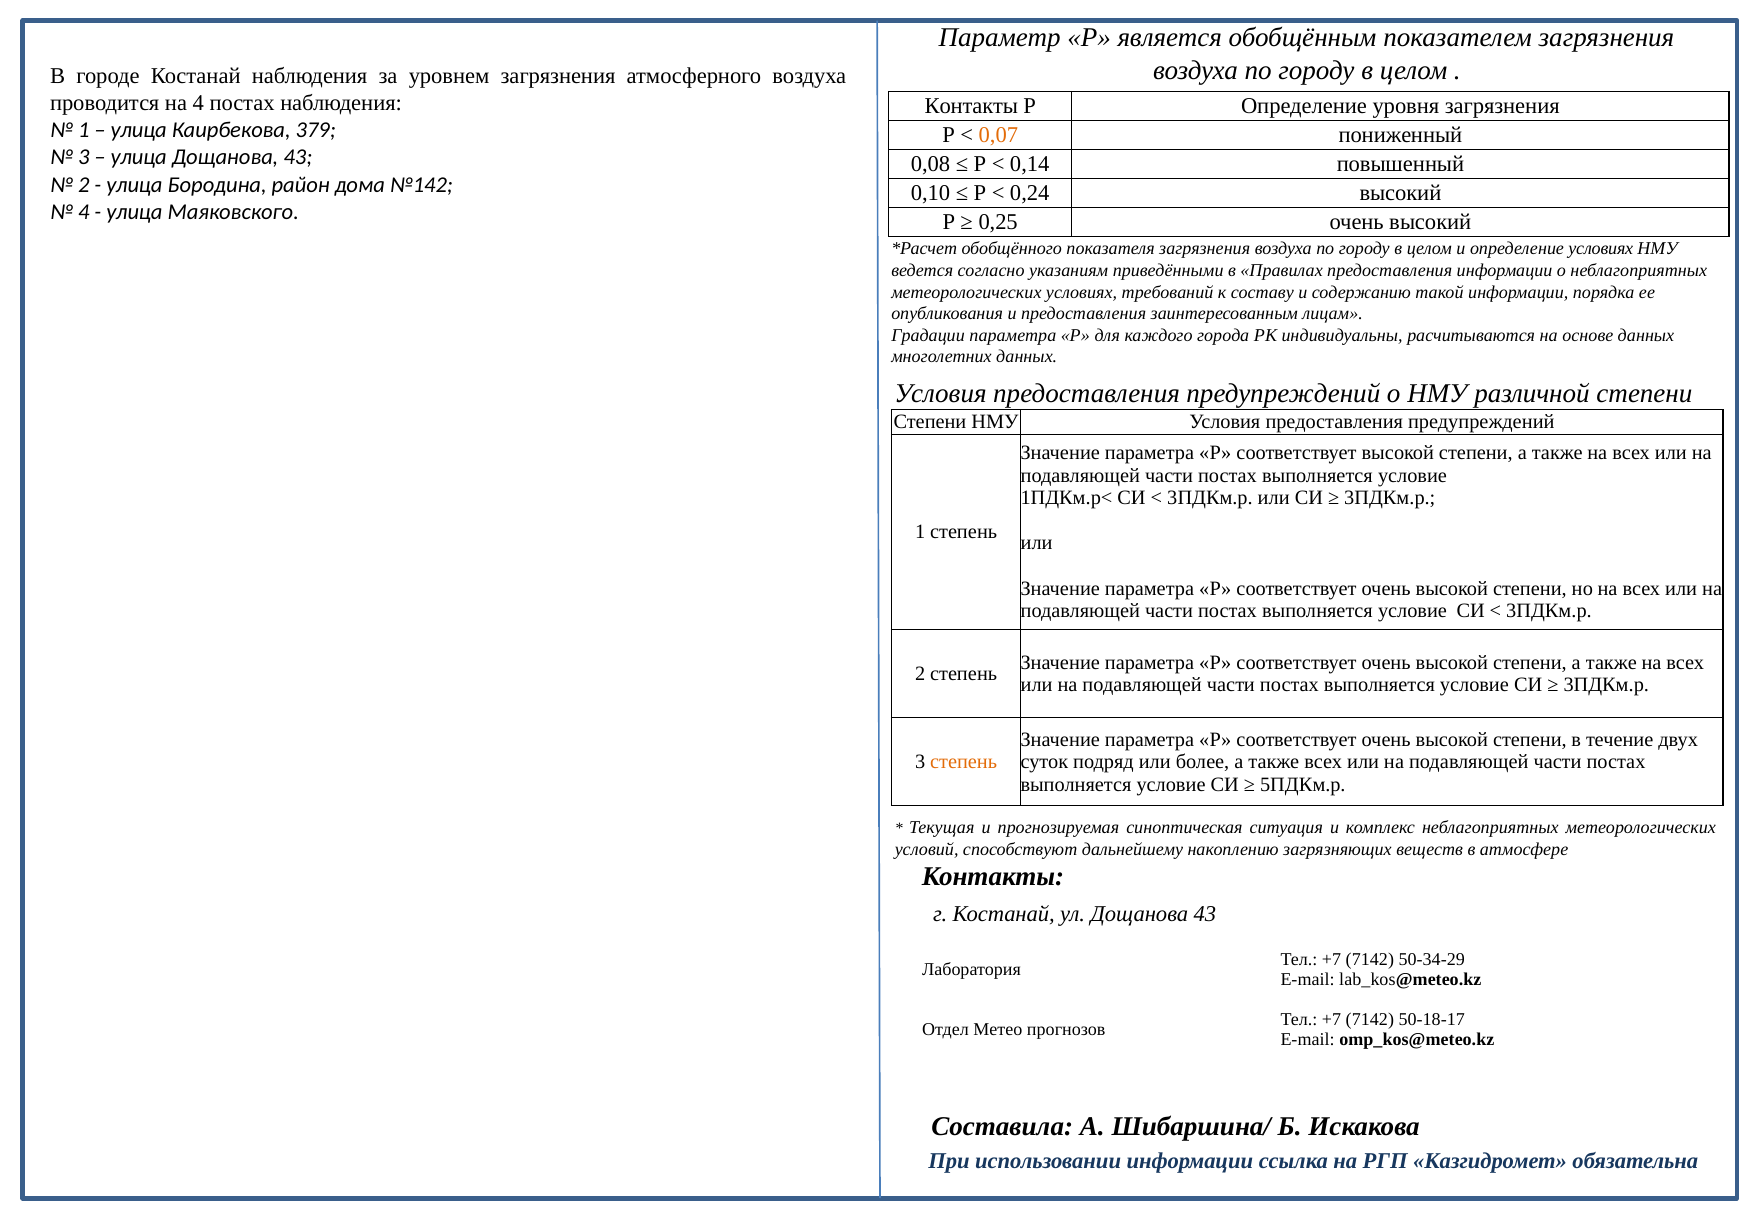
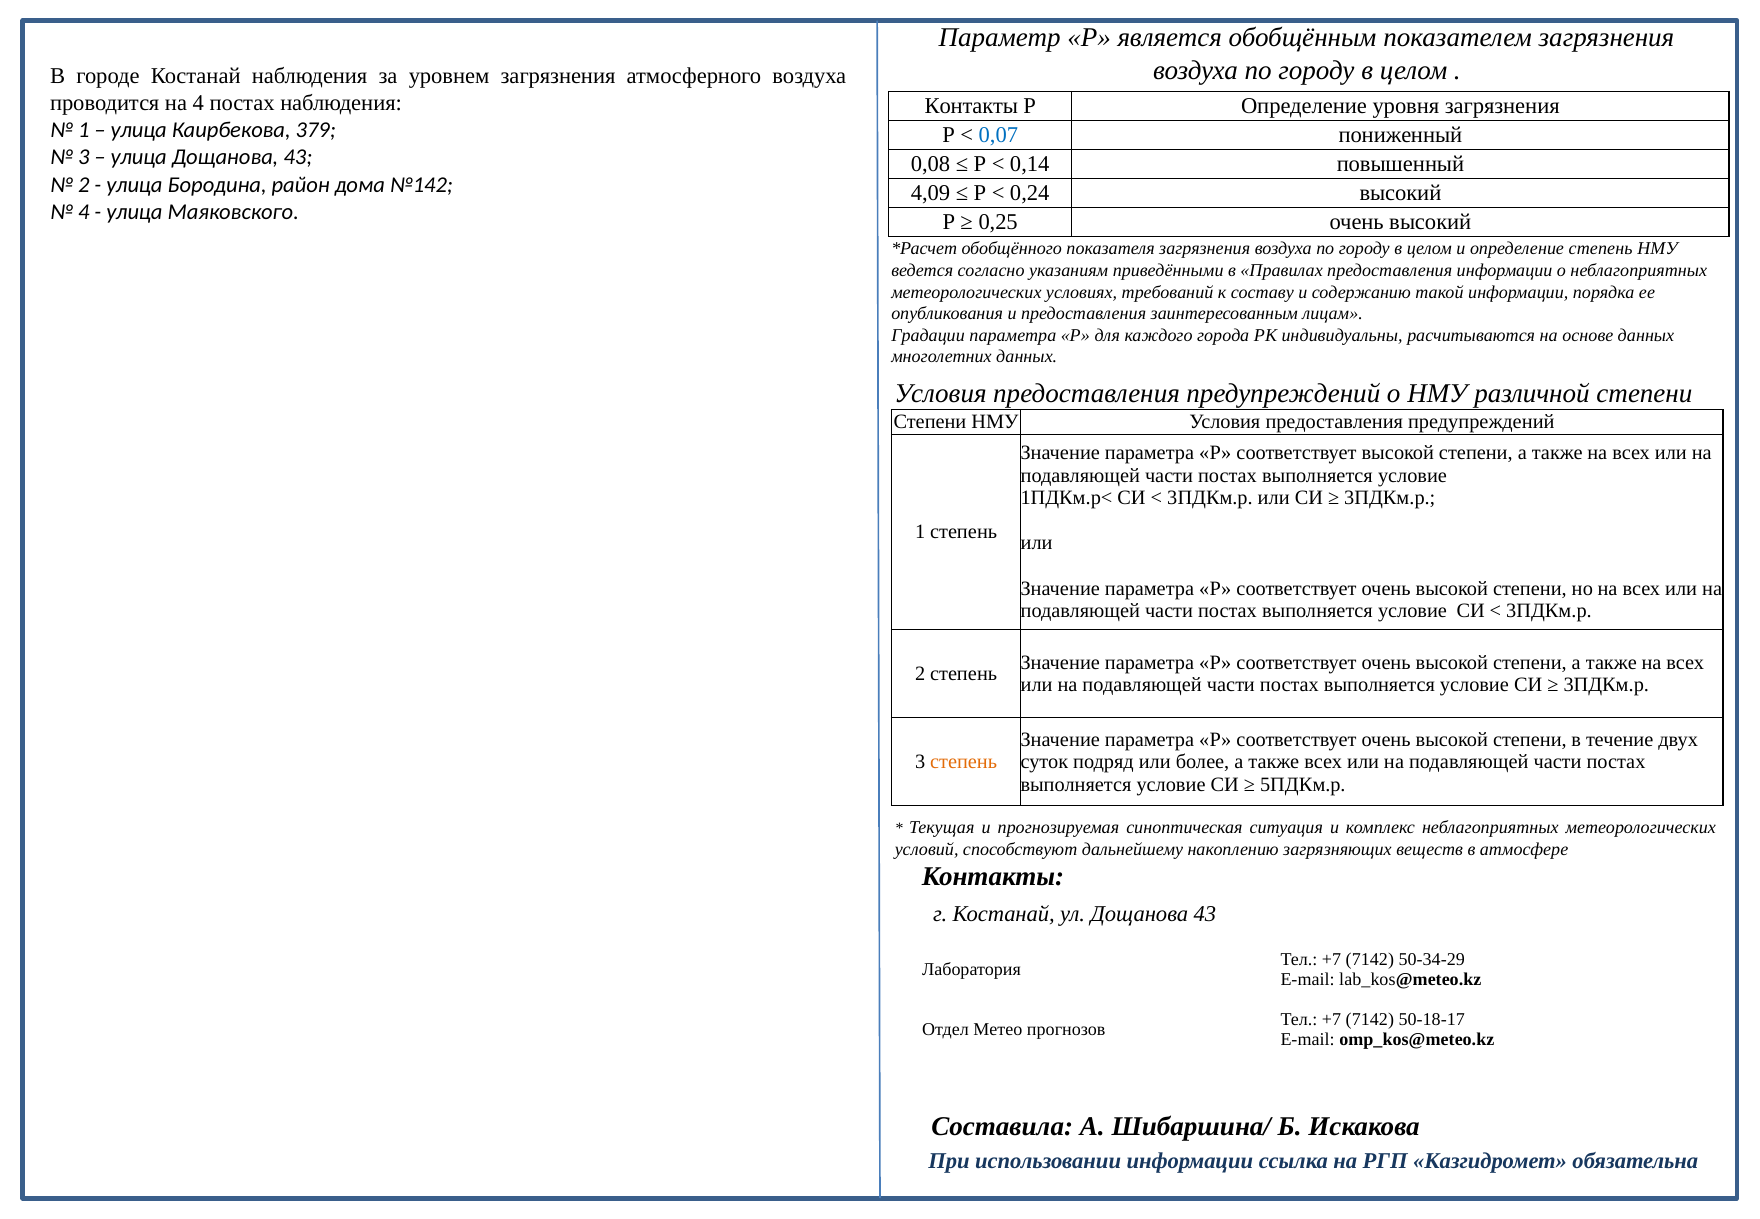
0,07 colour: orange -> blue
0,10: 0,10 -> 4,09
определение условиях: условиях -> степень
